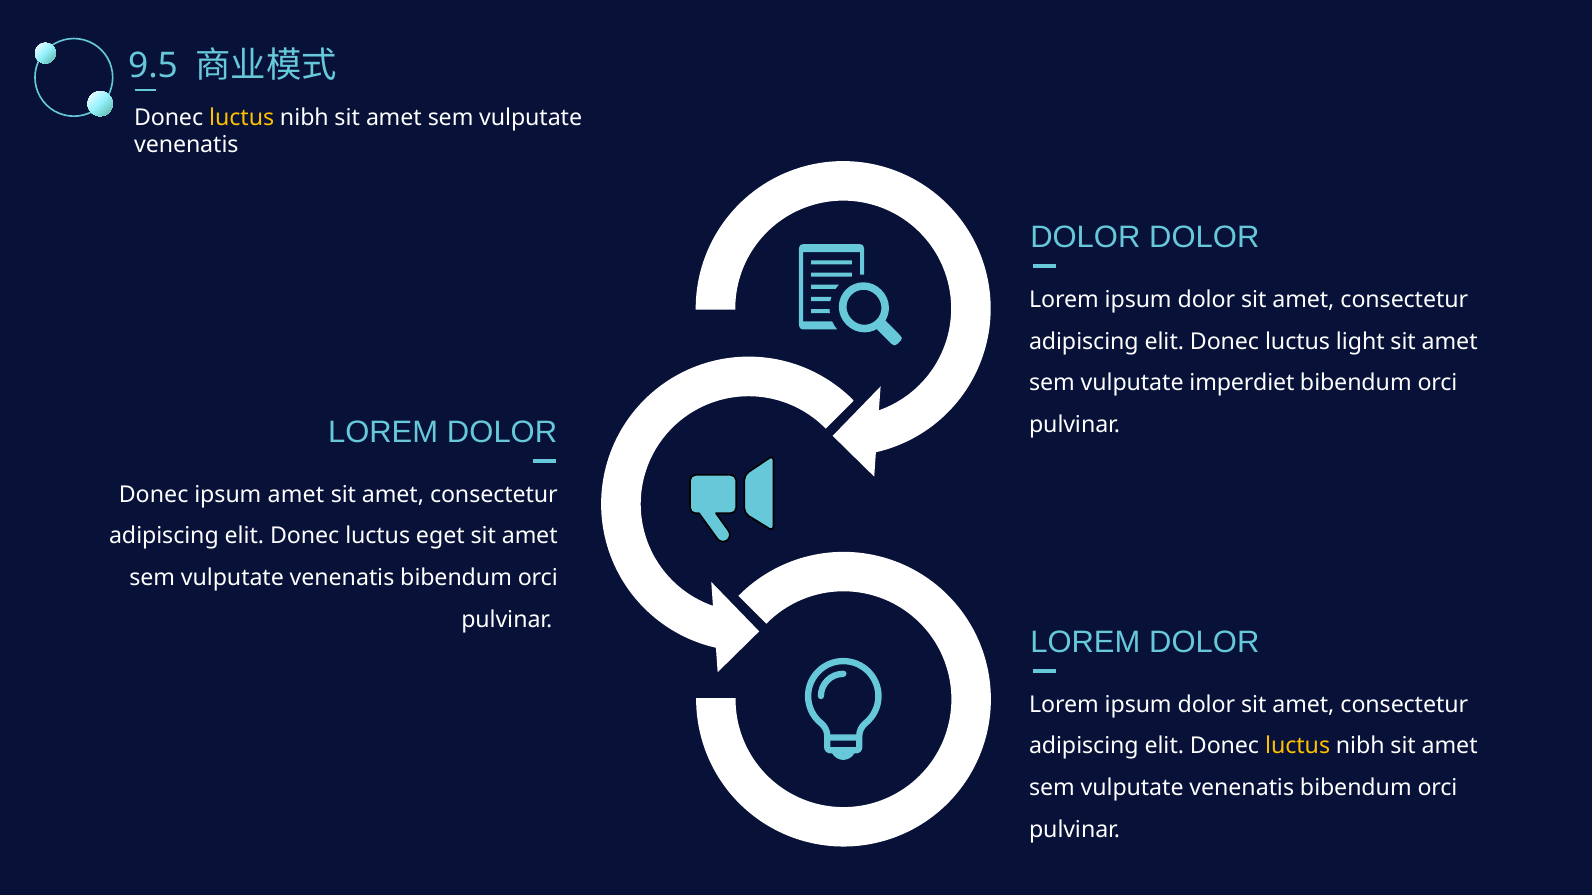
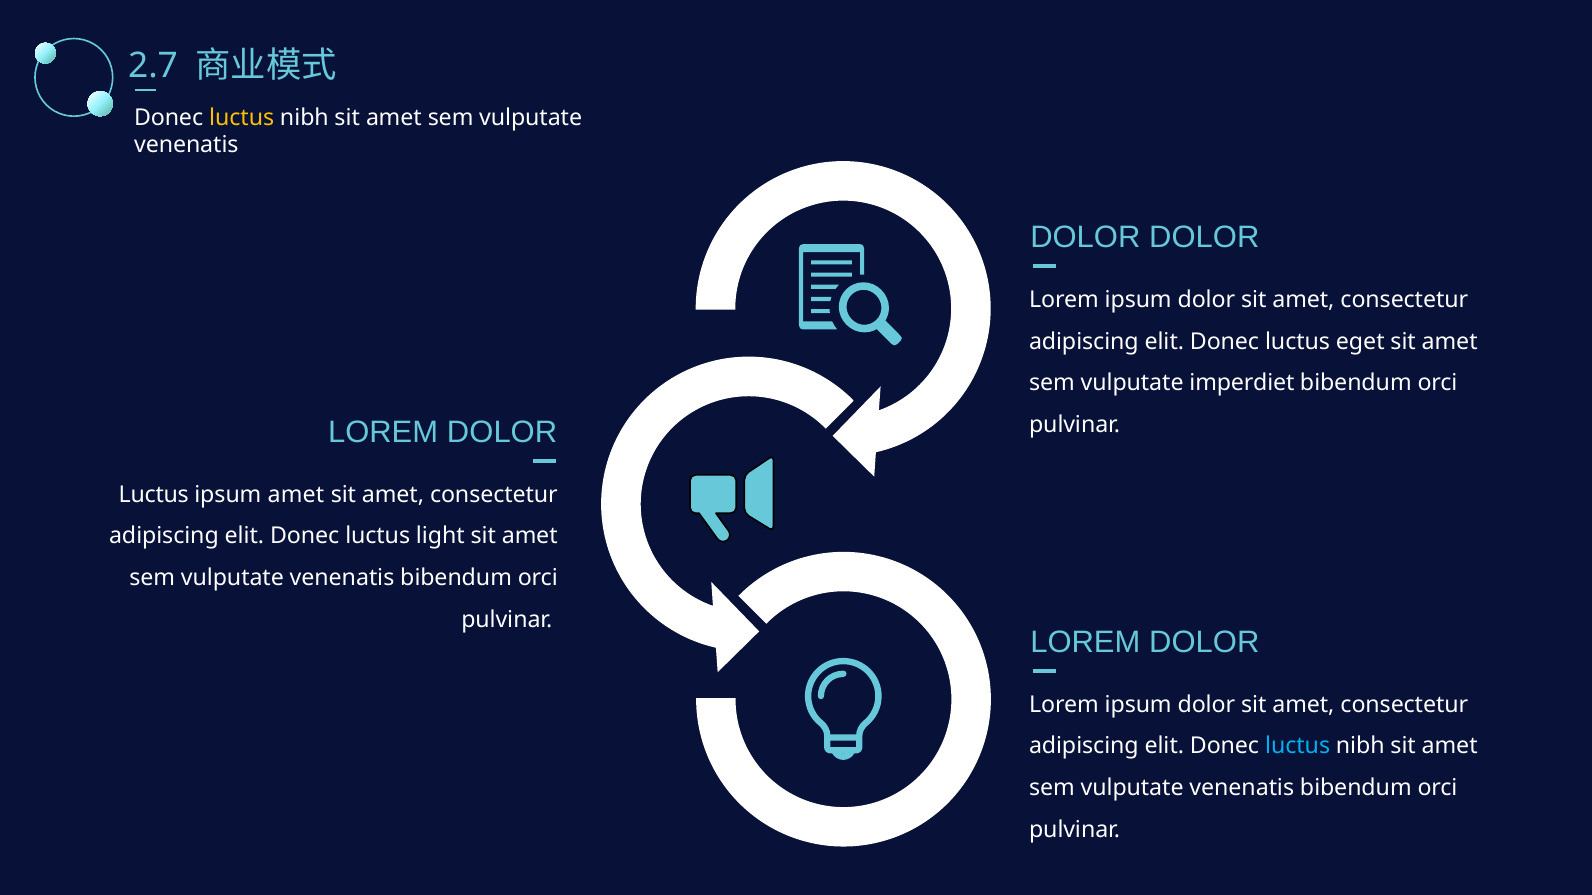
9.5: 9.5 -> 2.7
light: light -> eget
Donec at (154, 495): Donec -> Luctus
eget: eget -> light
luctus at (1298, 747) colour: yellow -> light blue
